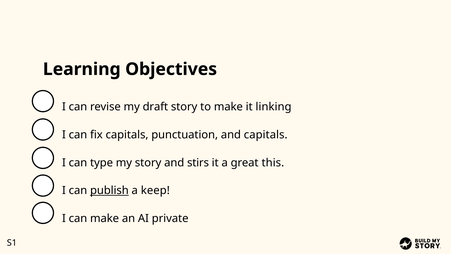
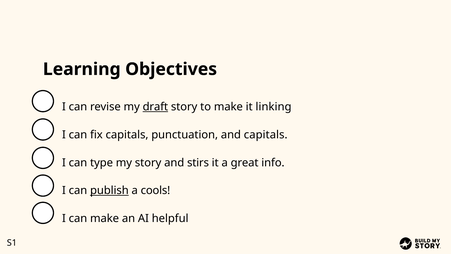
draft underline: none -> present
this: this -> info
keep: keep -> cools
private: private -> helpful
